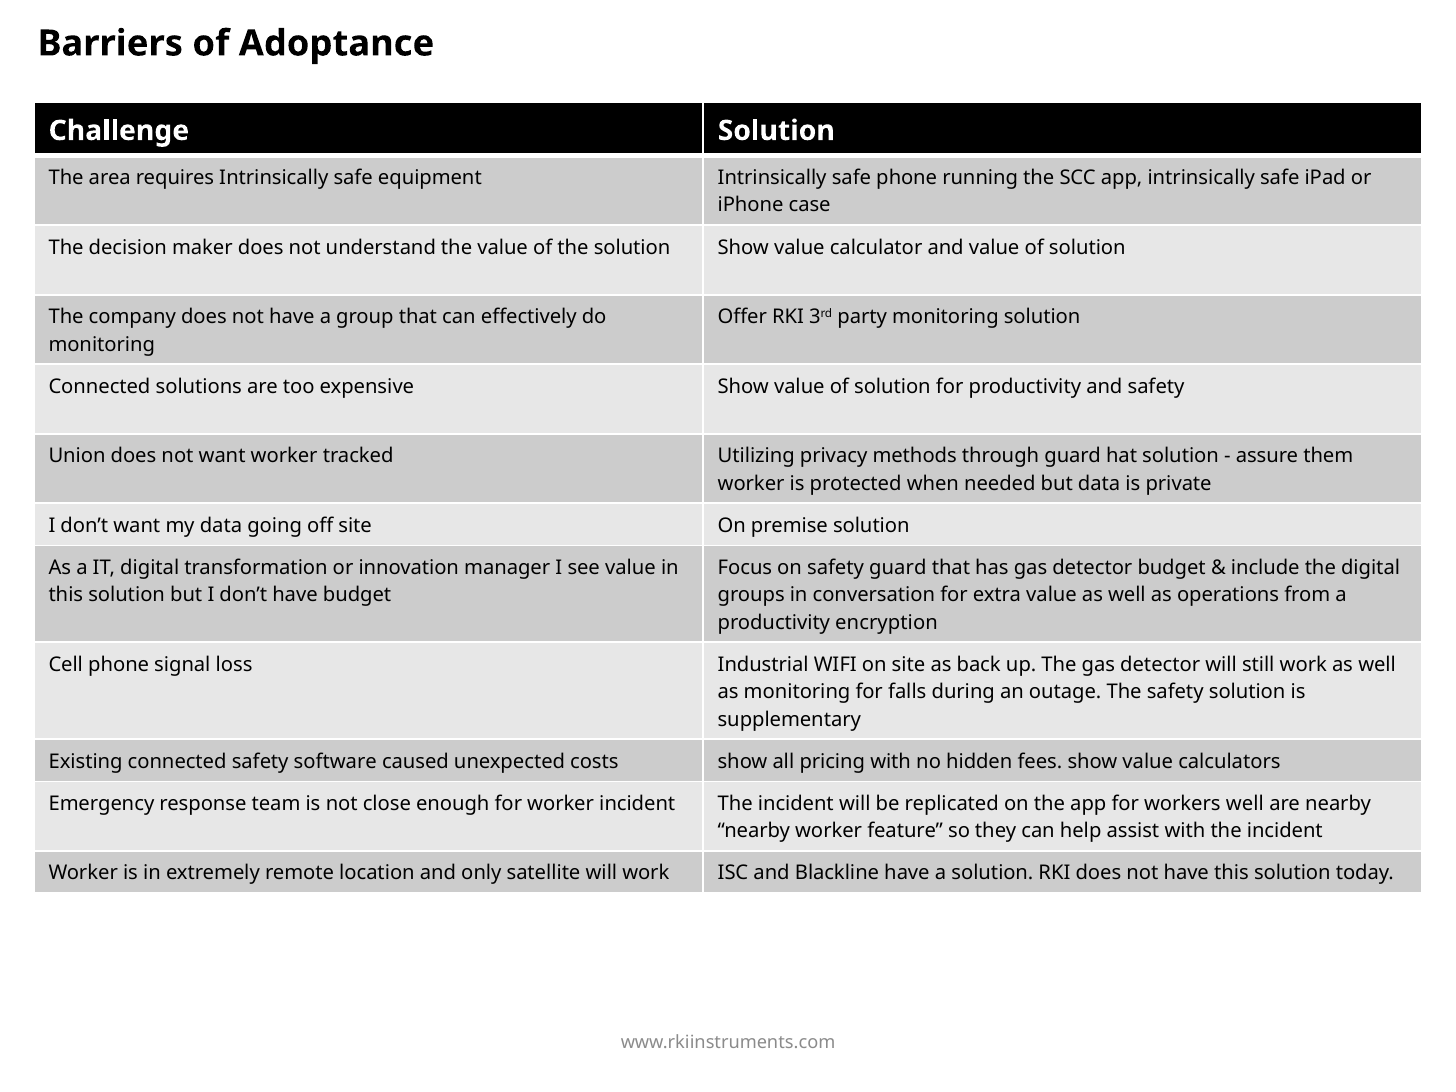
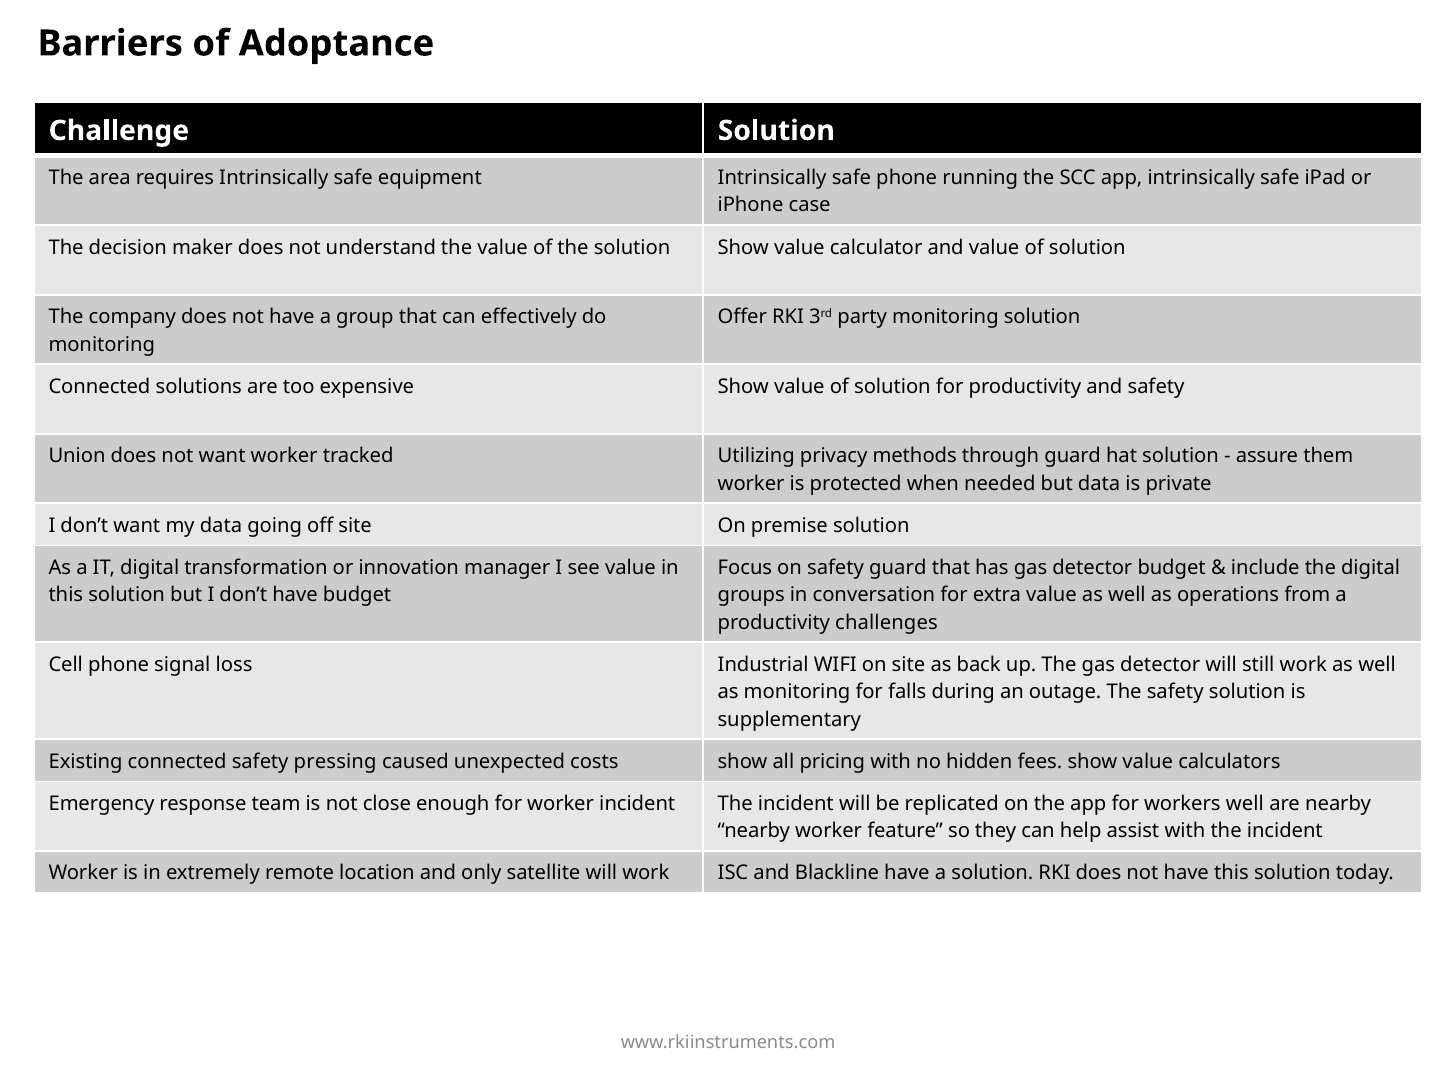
encryption: encryption -> challenges
software: software -> pressing
